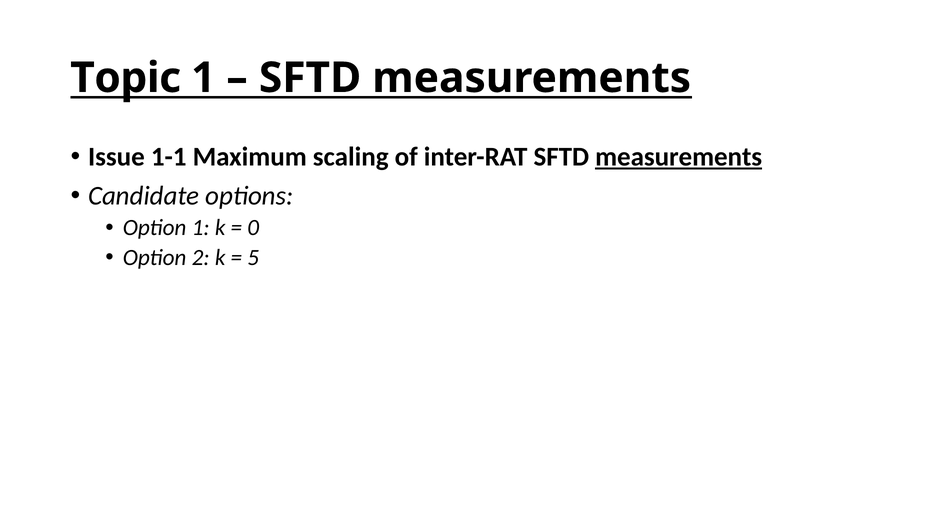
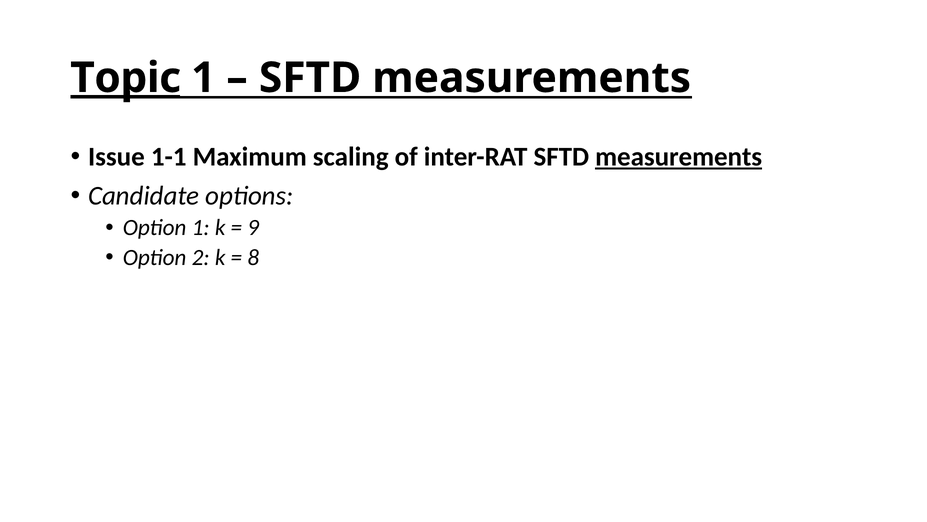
Topic underline: none -> present
0: 0 -> 9
5: 5 -> 8
